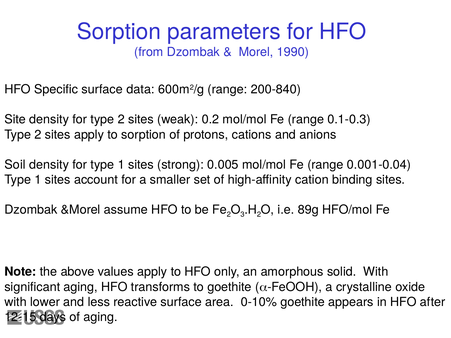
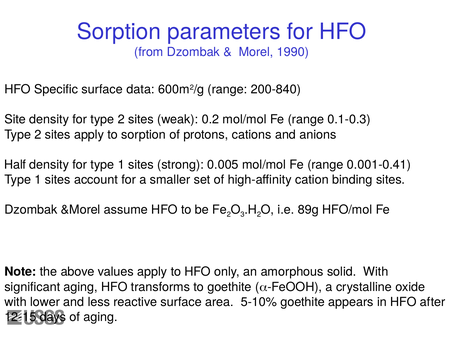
Soil: Soil -> Half
0.001-0.04: 0.001-0.04 -> 0.001-0.41
0-10%: 0-10% -> 5-10%
